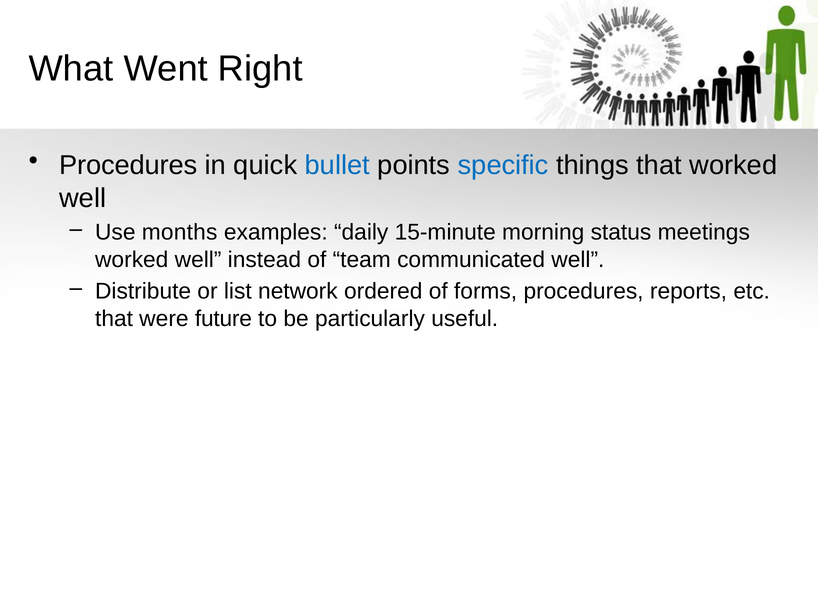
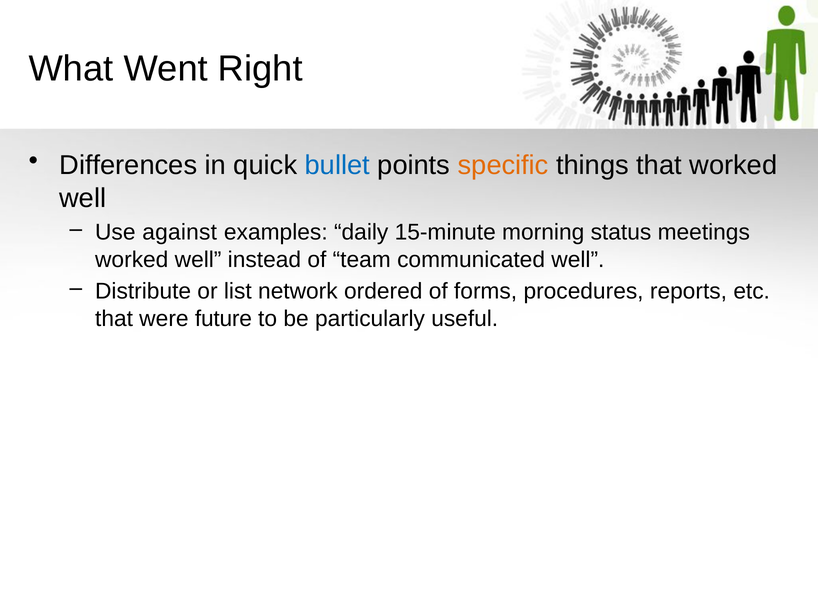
Procedures at (128, 166): Procedures -> Differences
specific colour: blue -> orange
months: months -> against
